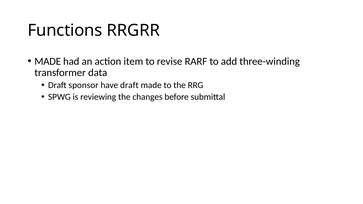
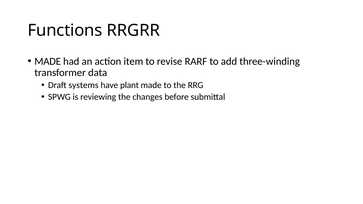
sponsor: sponsor -> systems
have draft: draft -> plant
